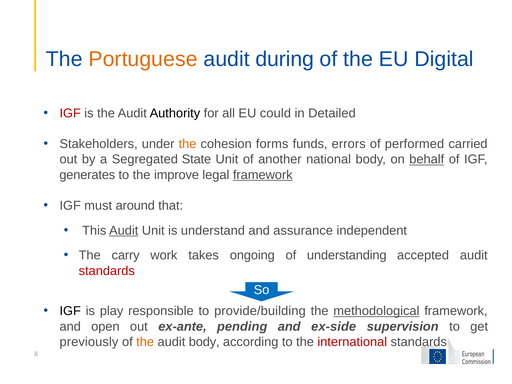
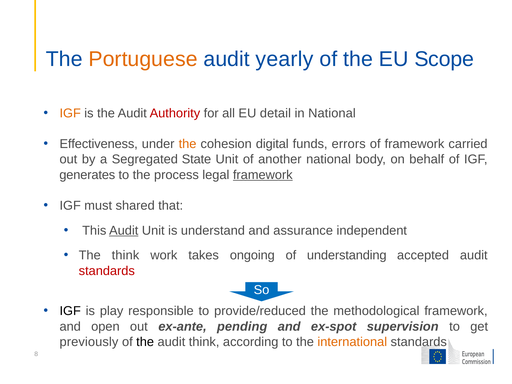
during: during -> yearly
Digital: Digital -> Scope
IGF at (70, 113) colour: red -> orange
Authority colour: black -> red
could: could -> detail
in Detailed: Detailed -> National
Stakeholders: Stakeholders -> Effectiveness
forms: forms -> digital
of performed: performed -> framework
behalf underline: present -> none
improve: improve -> process
around: around -> shared
The carry: carry -> think
provide/building: provide/building -> provide/reduced
methodological underline: present -> none
ex-side: ex-side -> ex-spot
the at (145, 342) colour: orange -> black
audit body: body -> think
international colour: red -> orange
